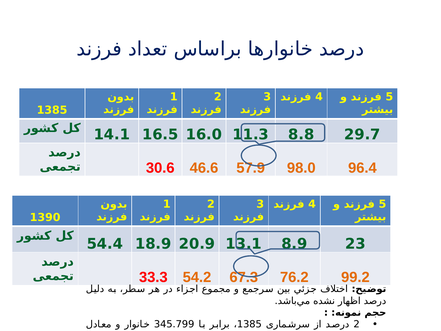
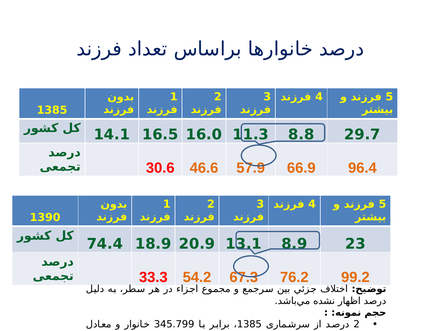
98.0: 98.0 -> 66.9
54.4: 54.4 -> 74.4
